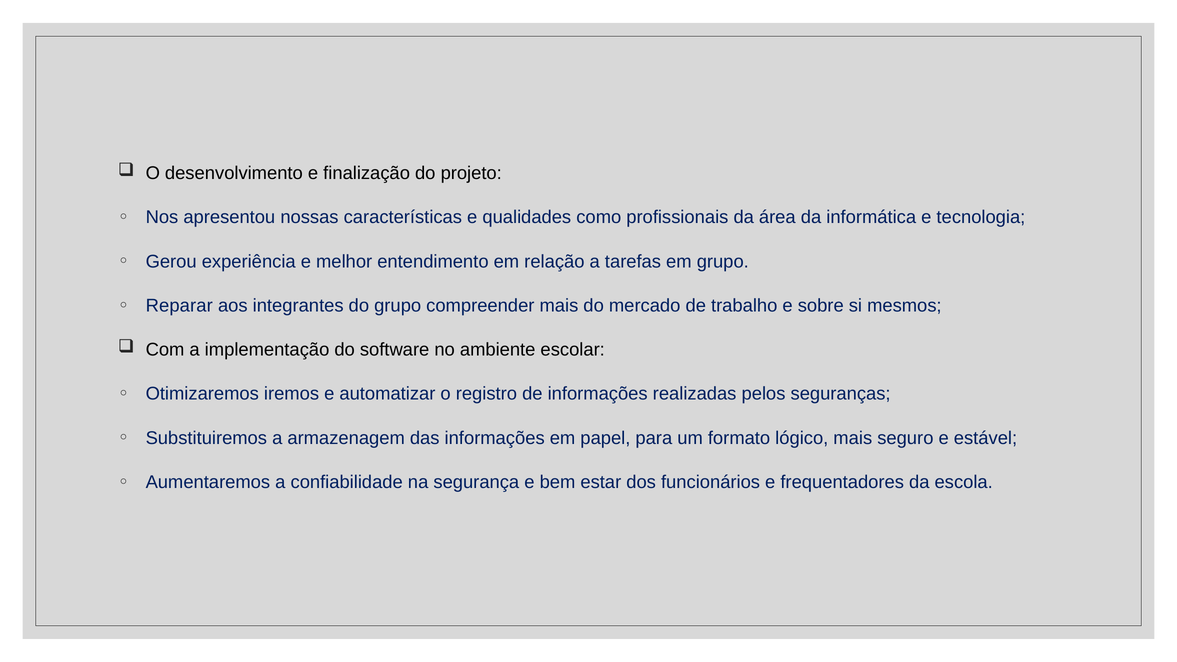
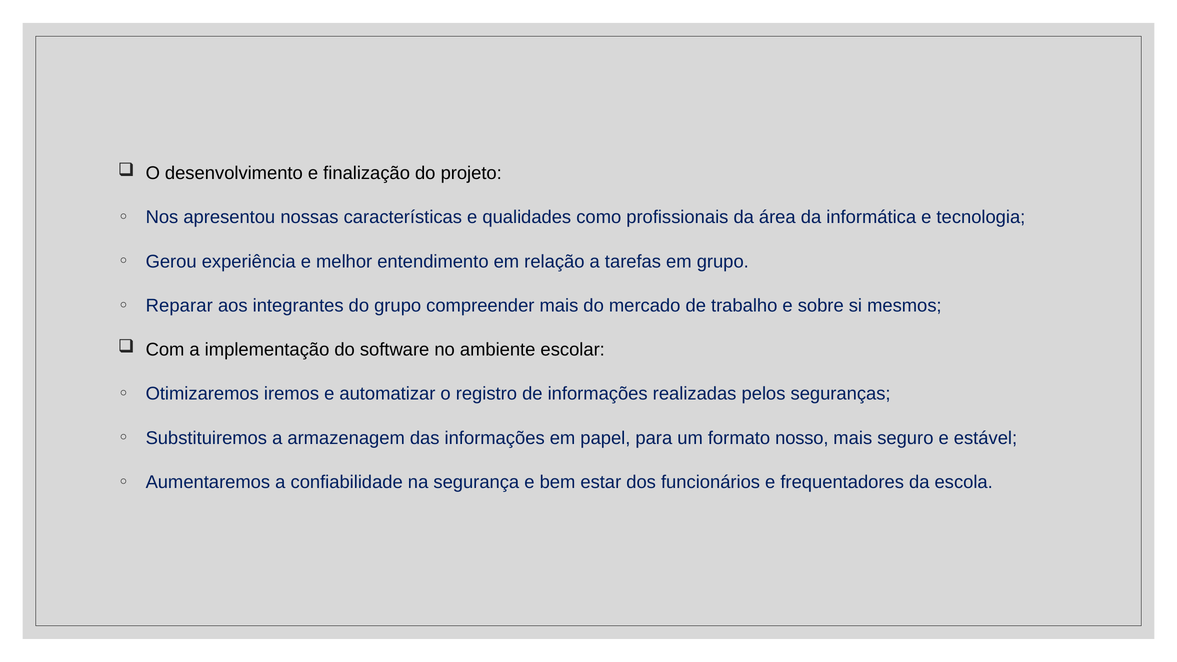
lógico: lógico -> nosso
